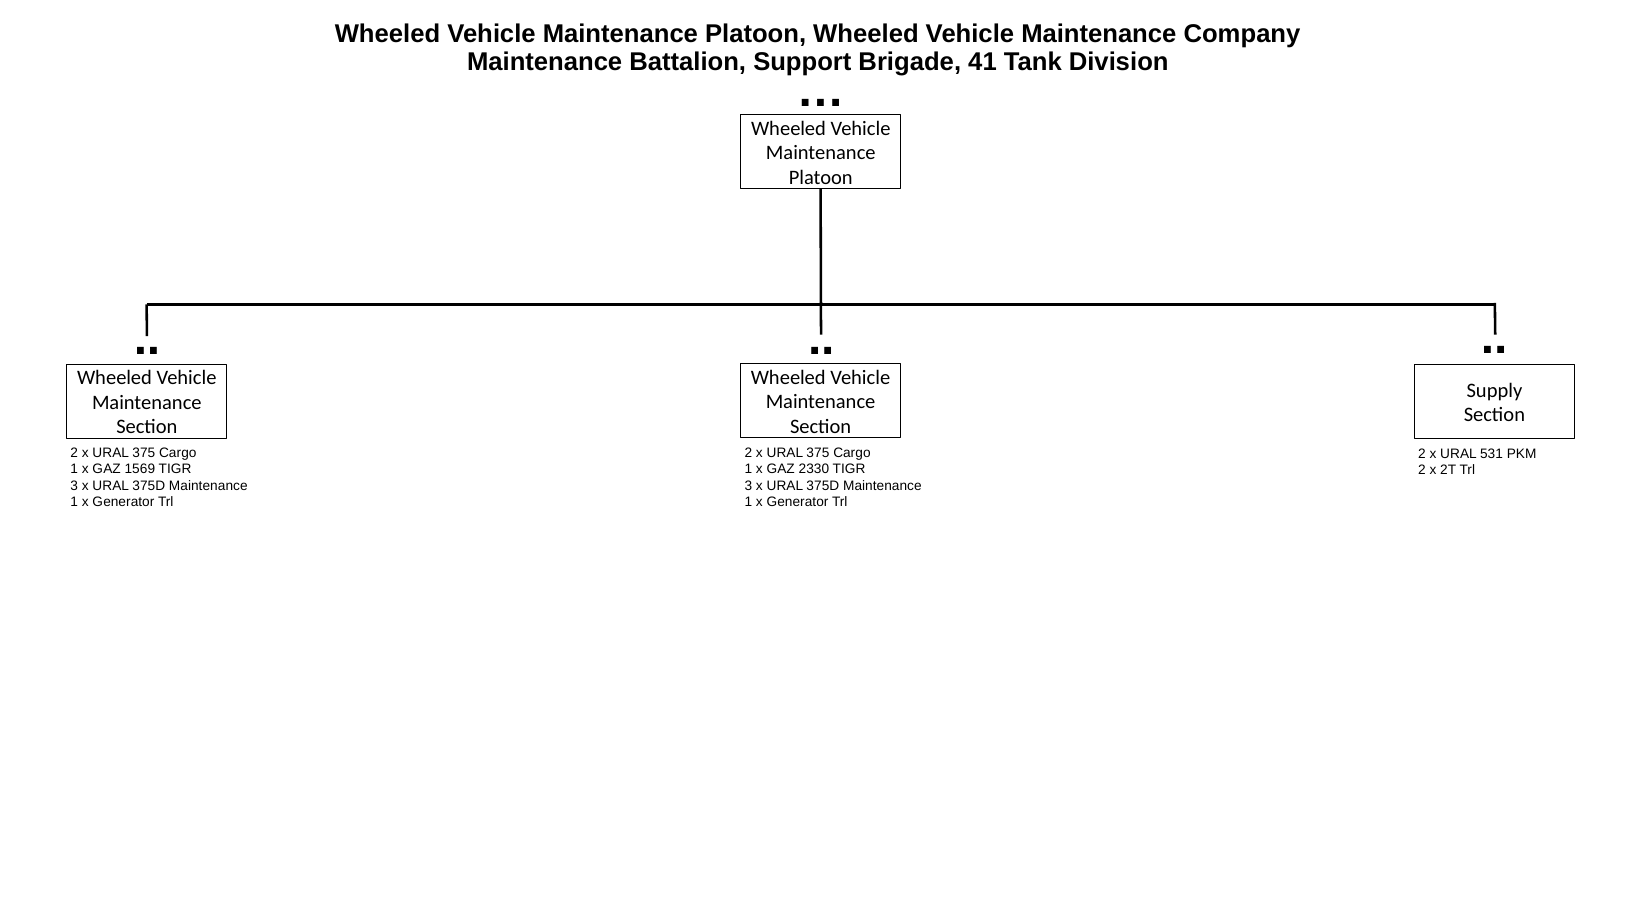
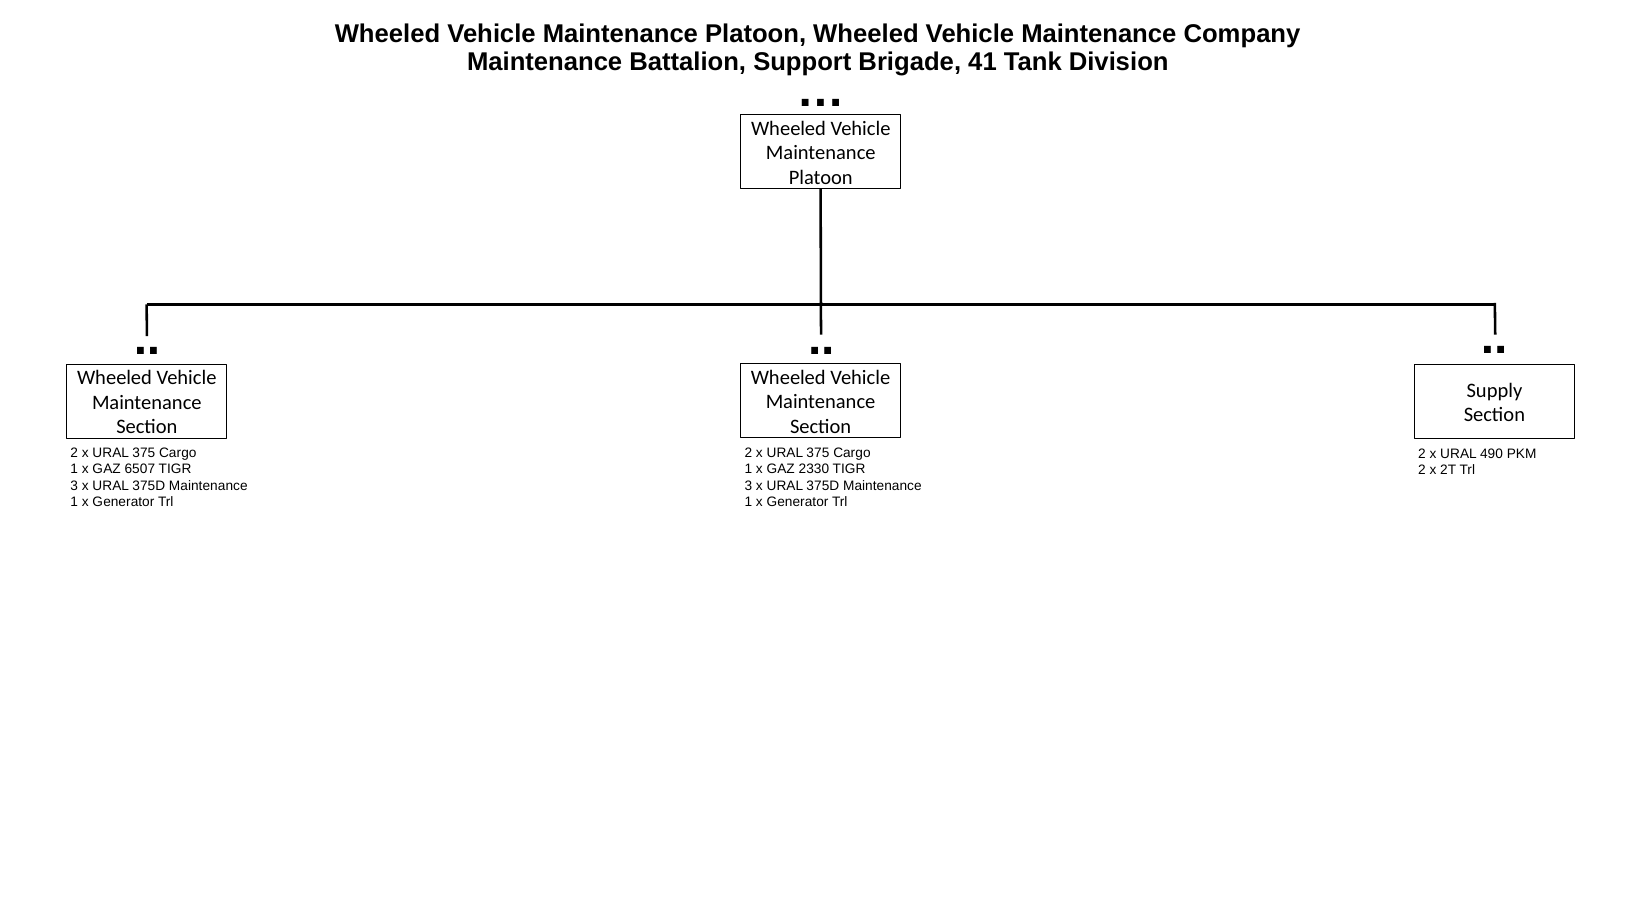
531: 531 -> 490
1569: 1569 -> 6507
